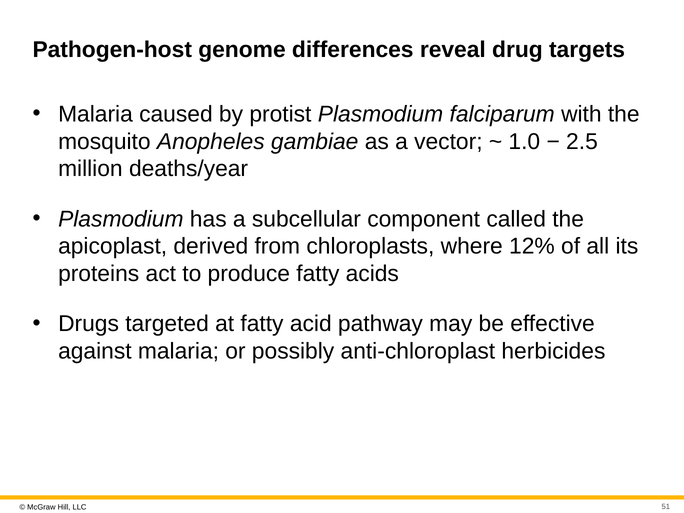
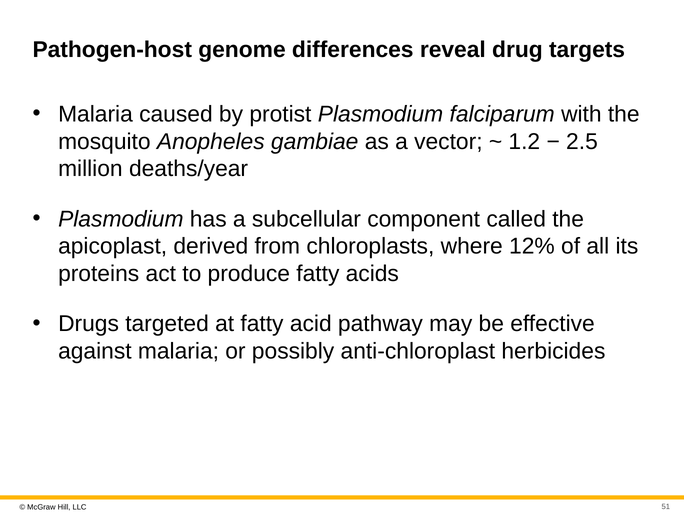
1.0: 1.0 -> 1.2
